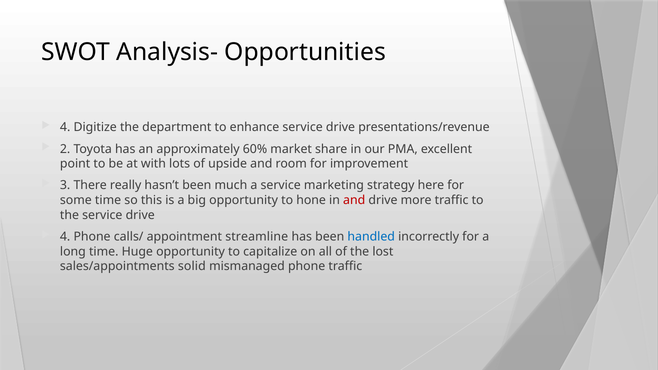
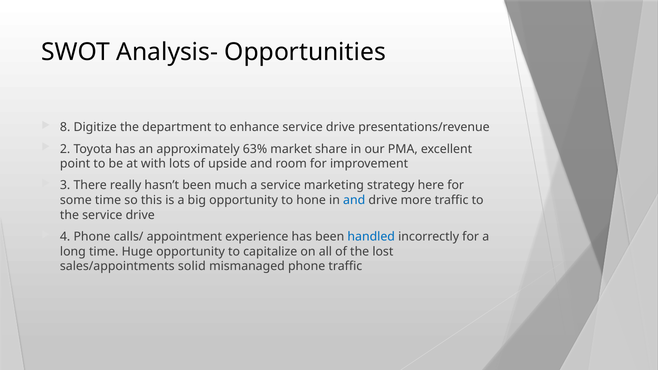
4 at (65, 127): 4 -> 8
60%: 60% -> 63%
and at (354, 200) colour: red -> blue
streamline: streamline -> experience
